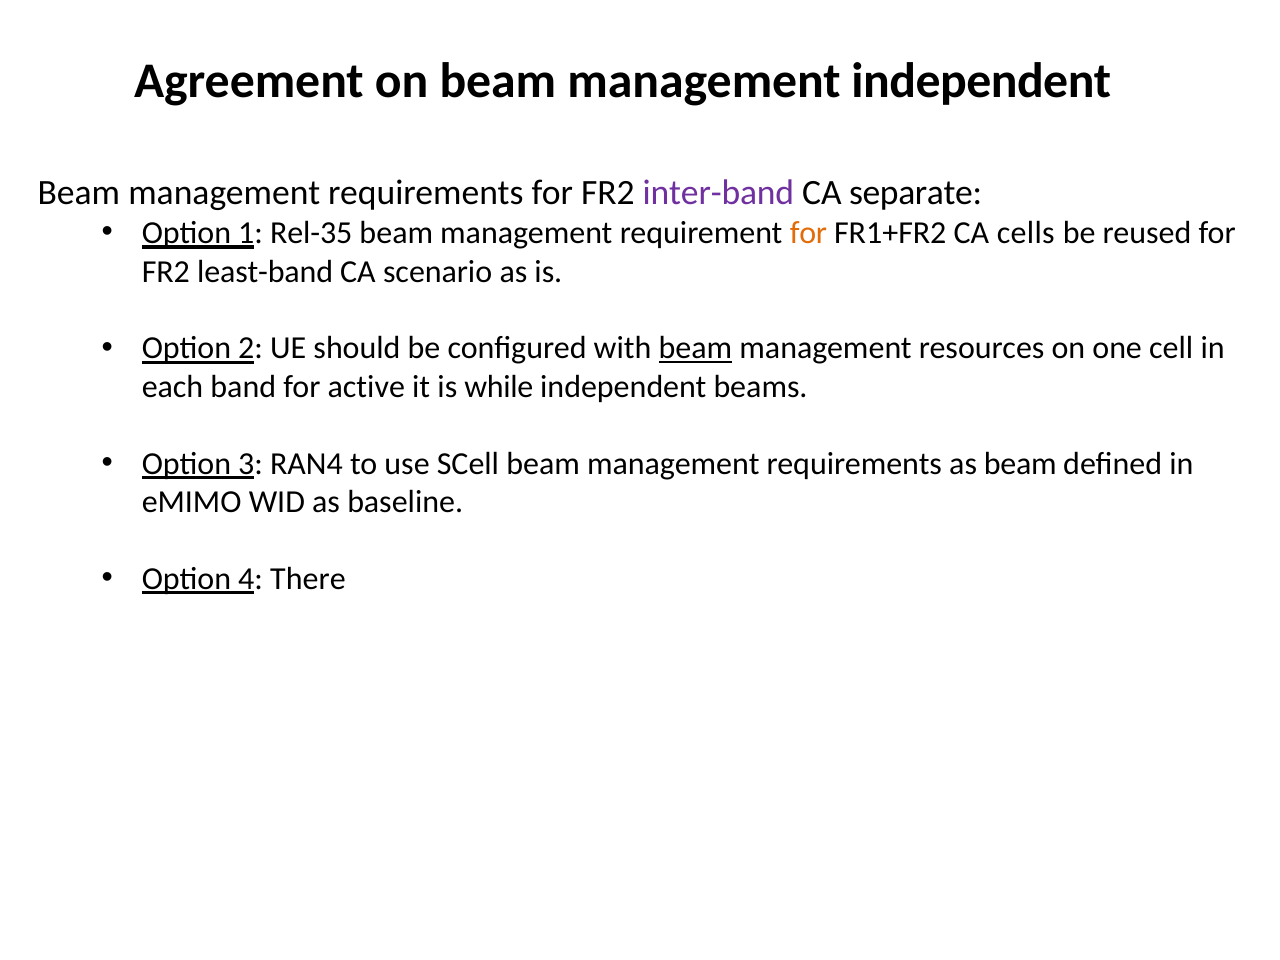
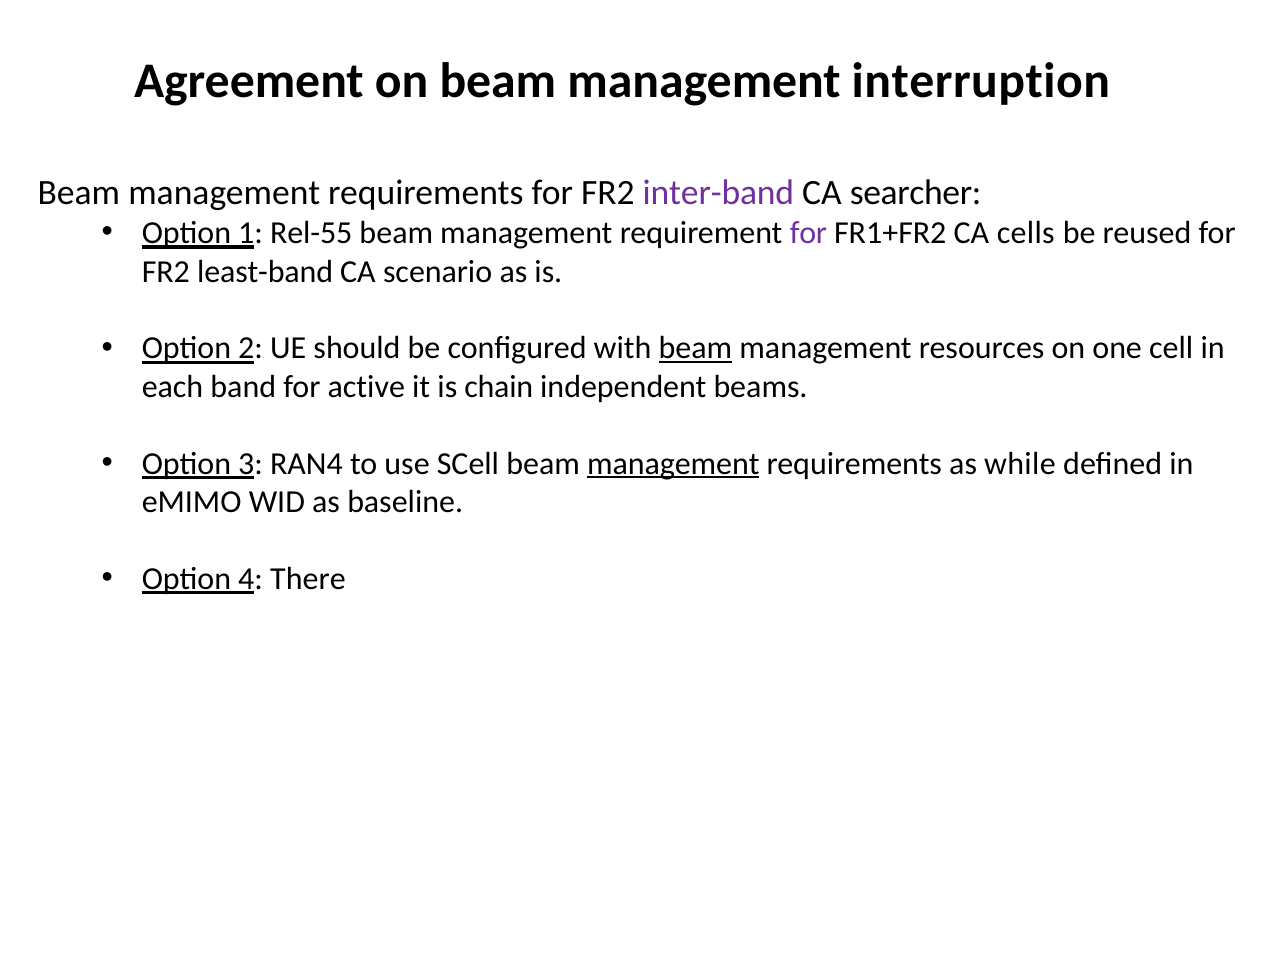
management independent: independent -> interruption
separate: separate -> searcher
Rel-35: Rel-35 -> Rel-55
for at (808, 233) colour: orange -> purple
while: while -> chain
management at (673, 463) underline: none -> present
as beam: beam -> while
